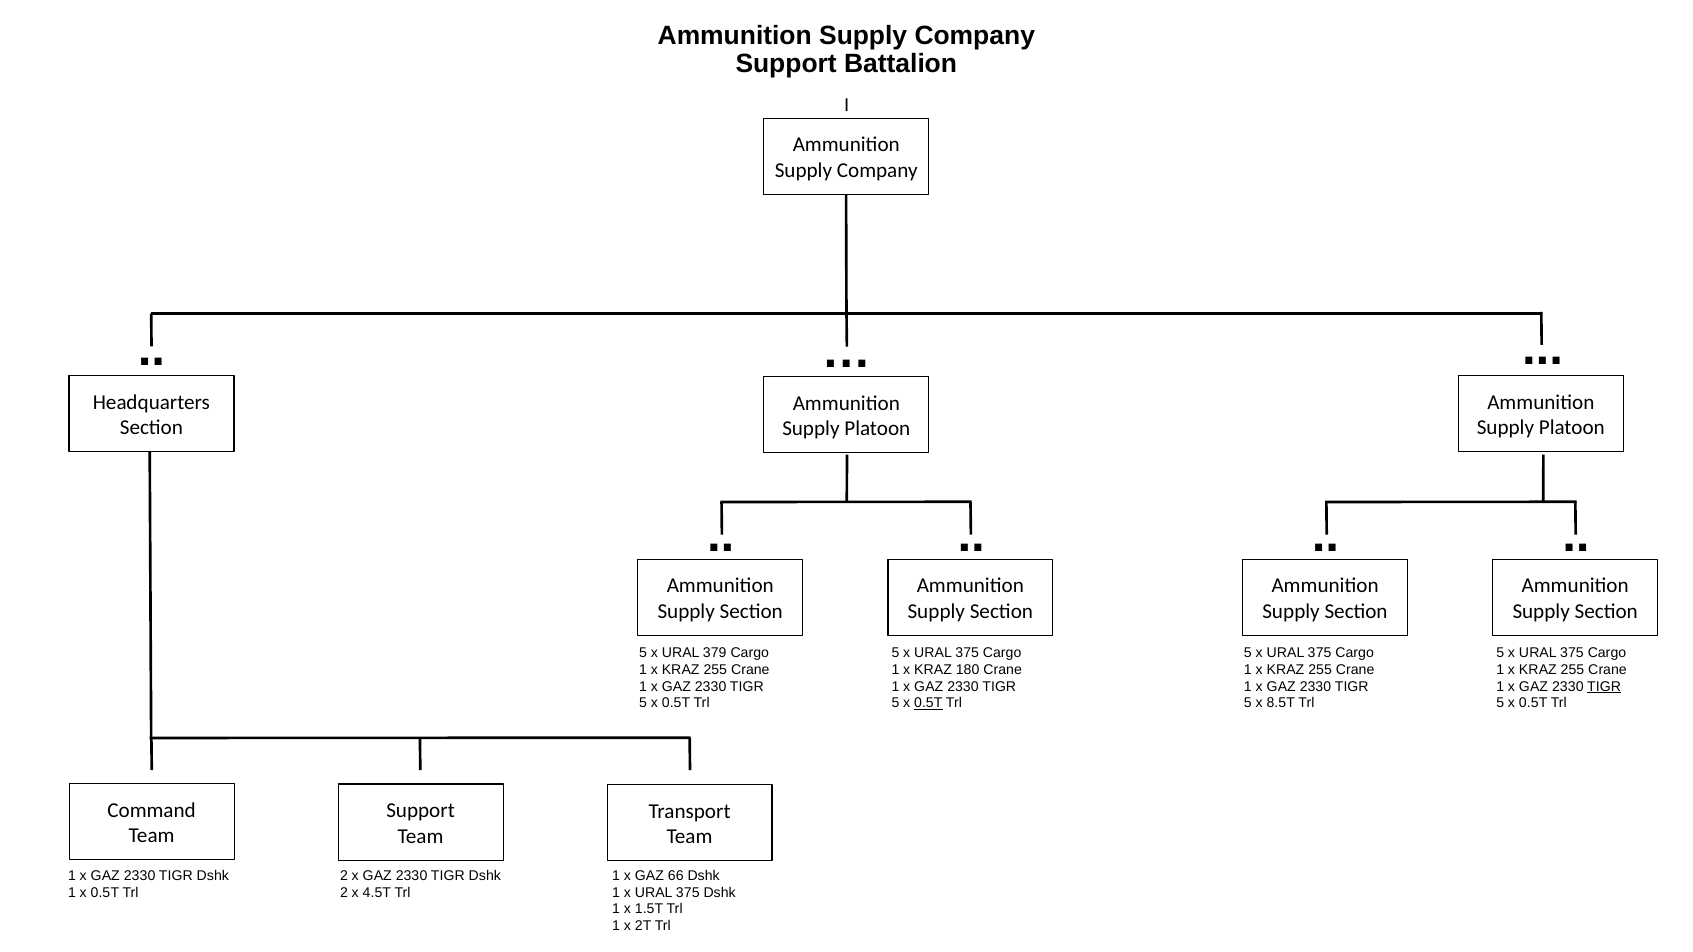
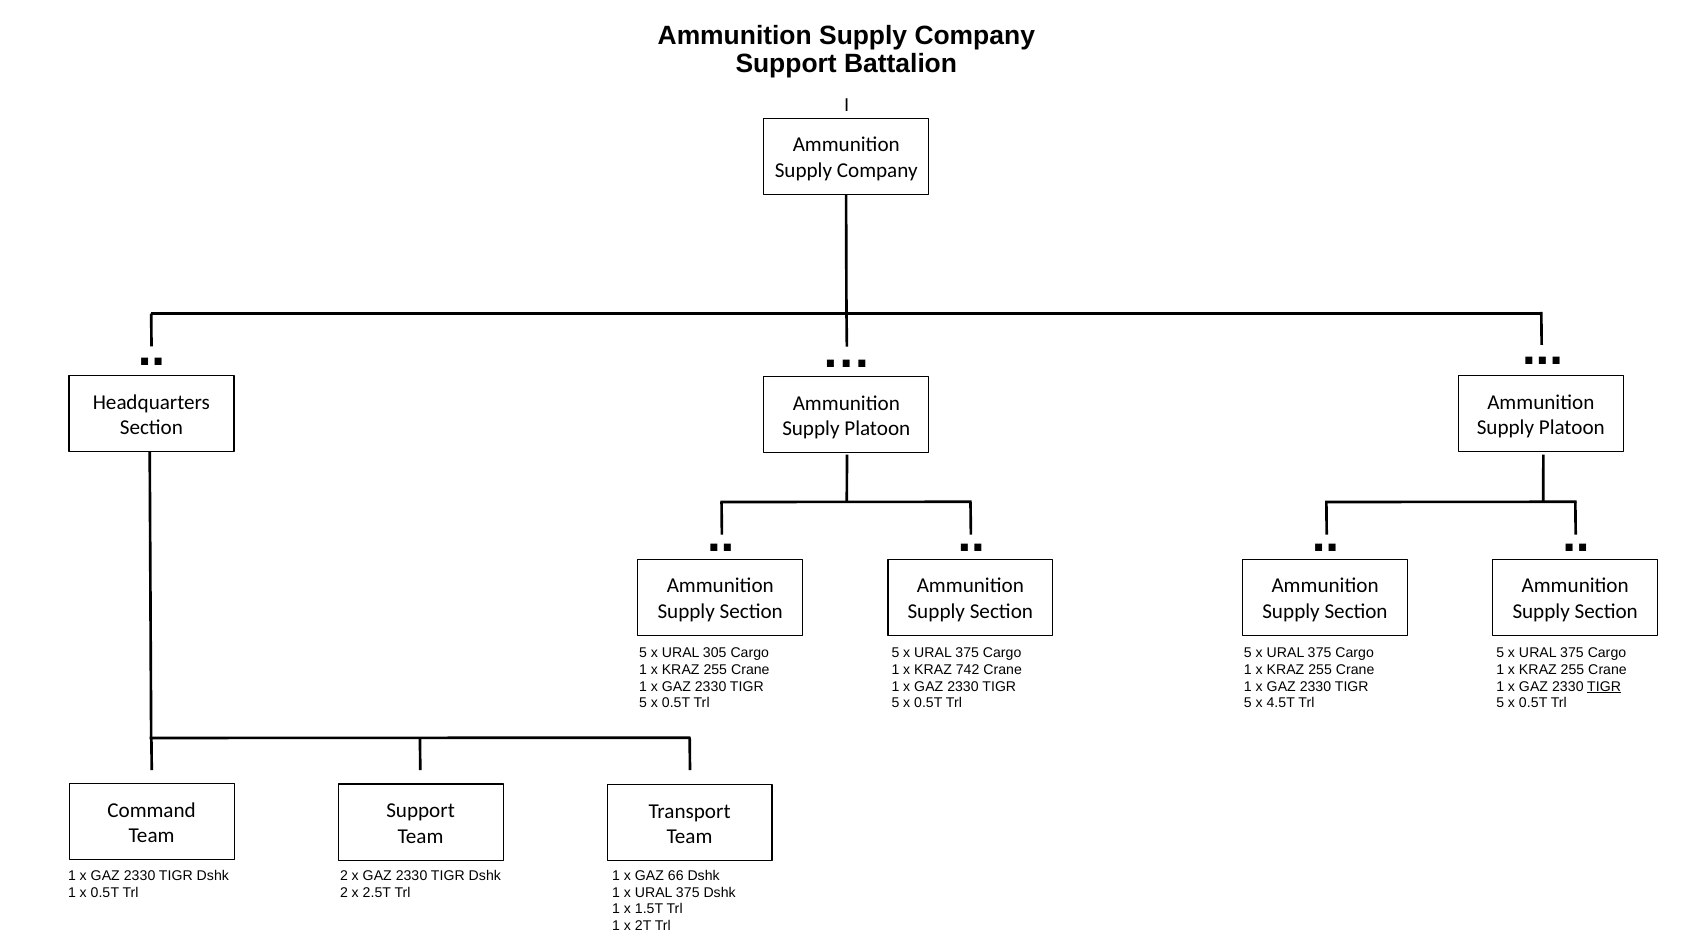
379: 379 -> 305
180: 180 -> 742
0.5T at (928, 704) underline: present -> none
8.5T: 8.5T -> 4.5T
4.5T: 4.5T -> 2.5T
